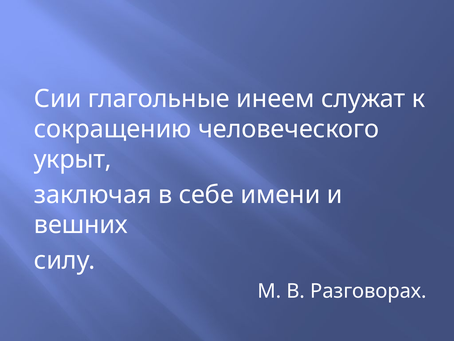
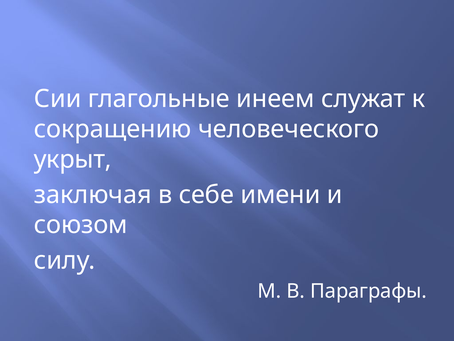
вешних: вешних -> союзом
Разговорах: Разговорах -> Параграфы
